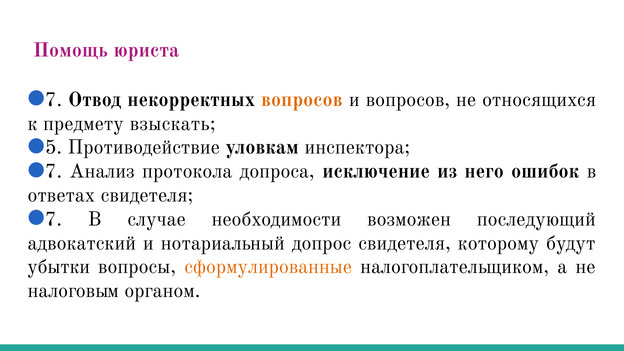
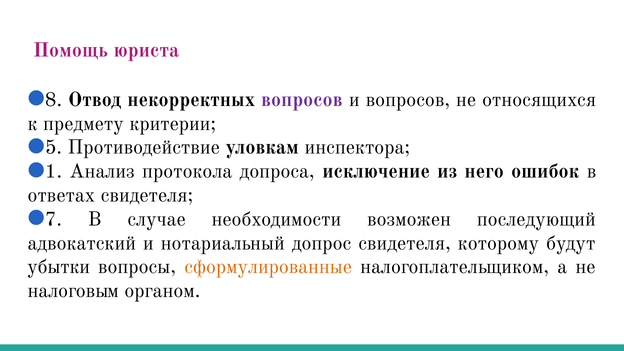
7 at (54, 100): 7 -> 8
вопросов at (302, 100) colour: orange -> purple
взыскать: взыскать -> критерии
7 at (54, 171): 7 -> 1
